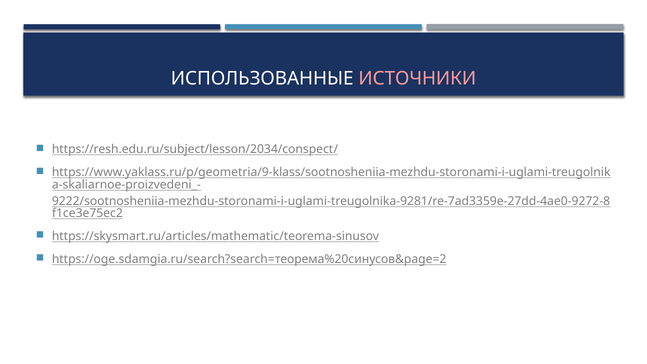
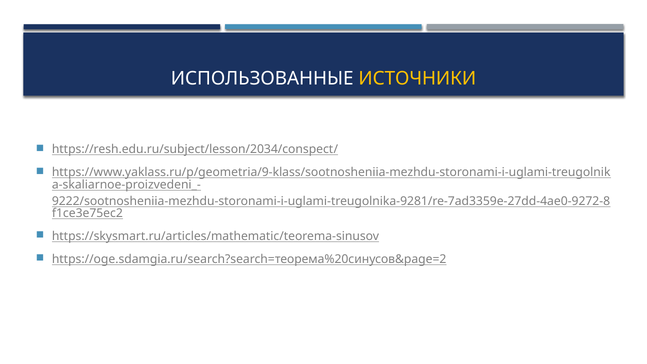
ИСТОЧНИКИ colour: pink -> yellow
